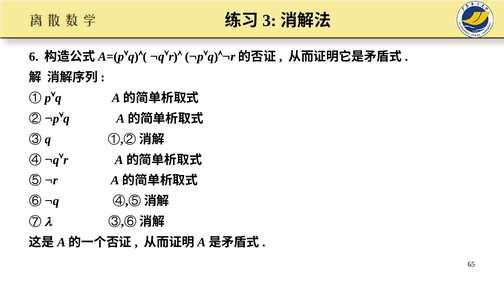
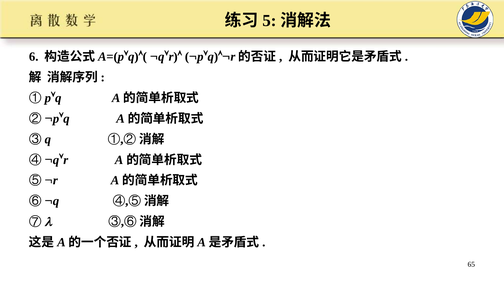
3: 3 -> 5
